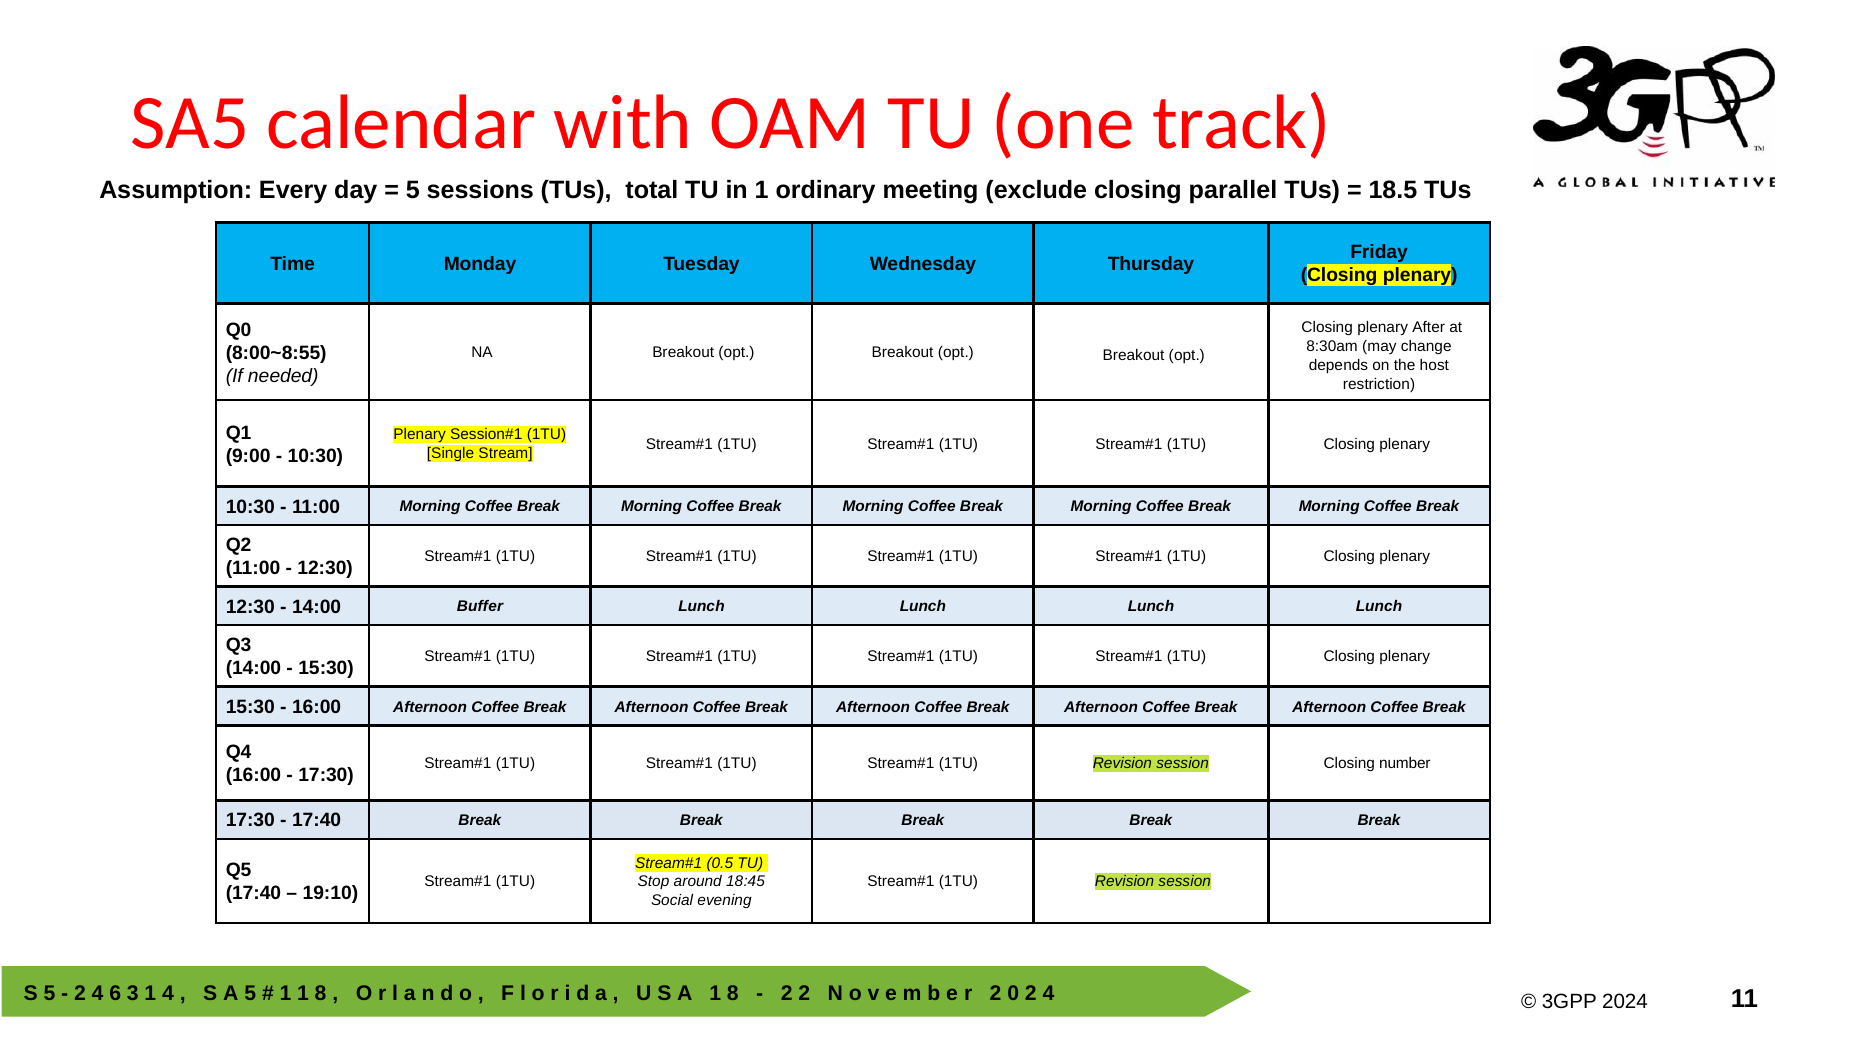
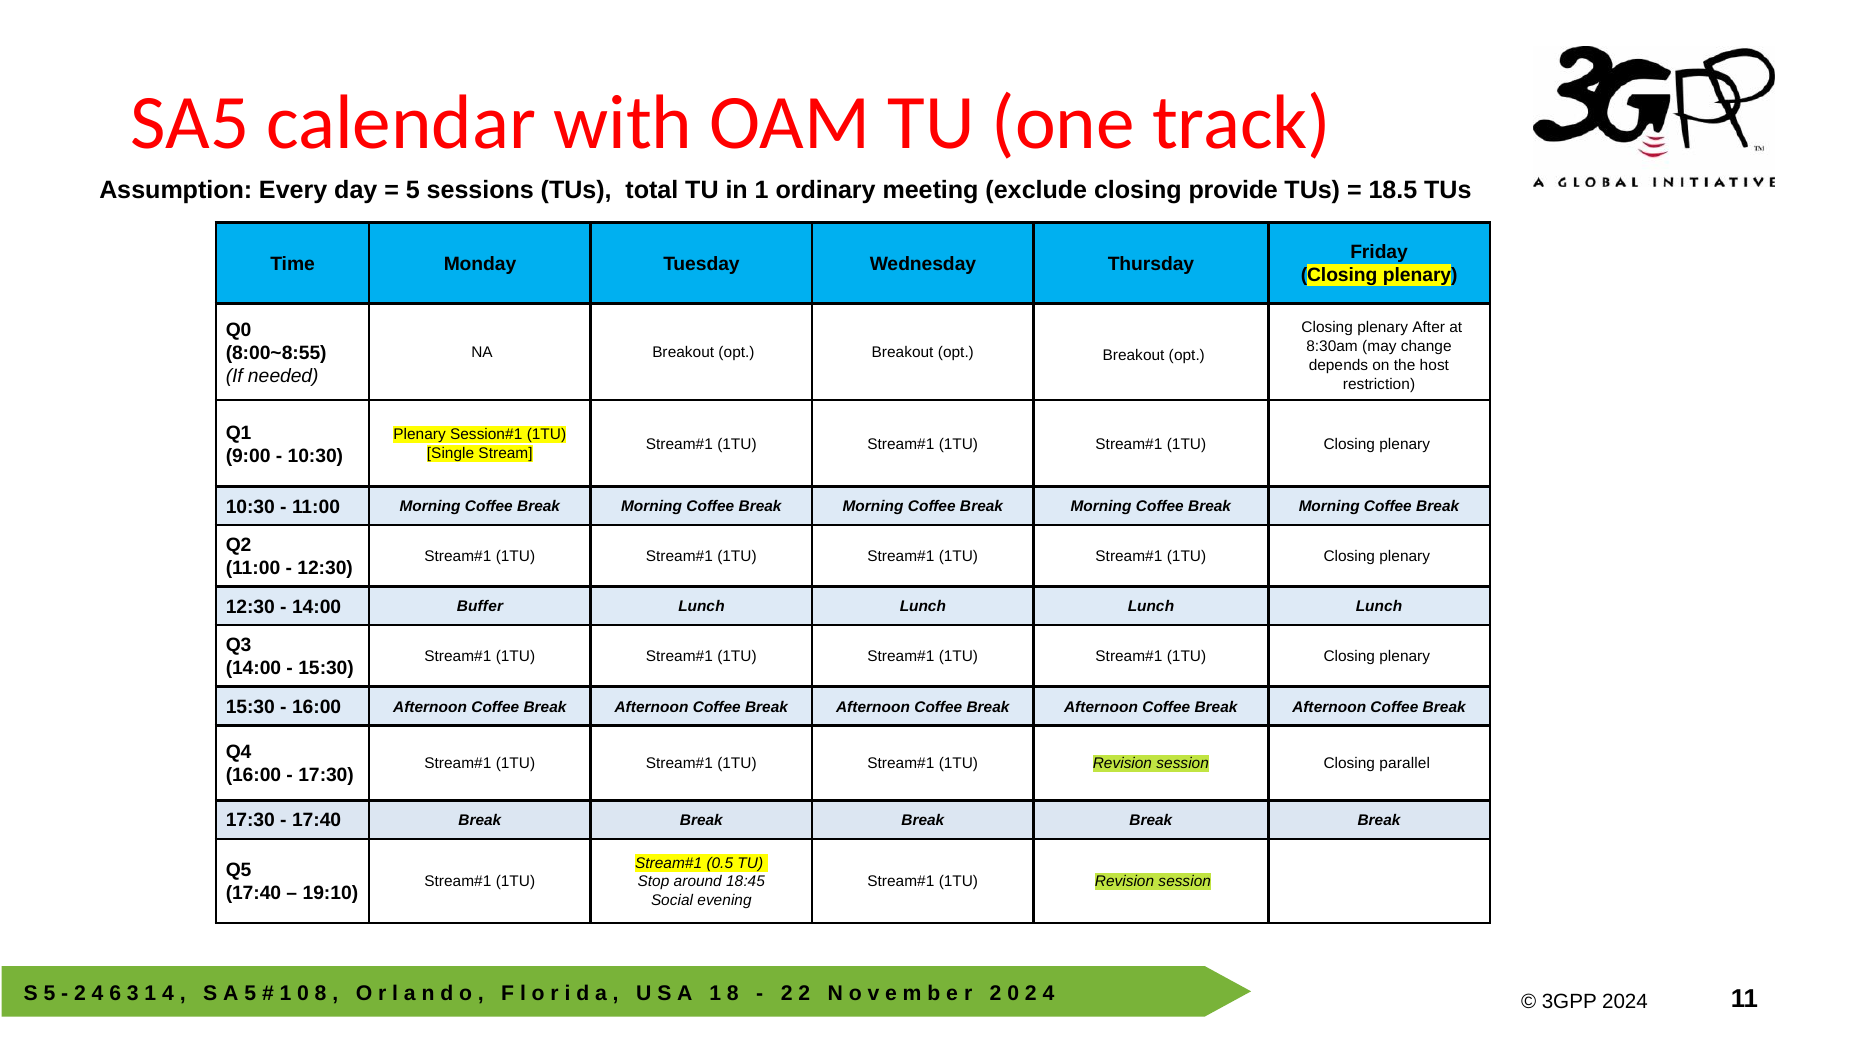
parallel: parallel -> provide
number: number -> parallel
1 1: 1 -> 0
